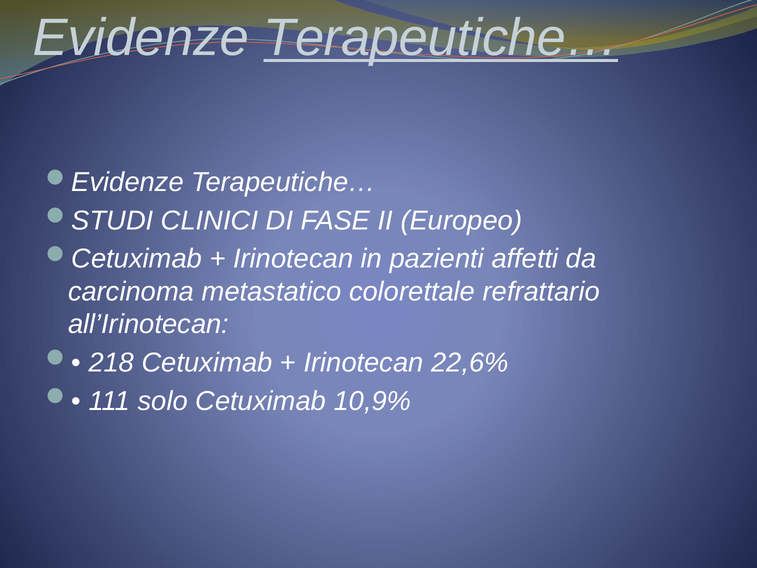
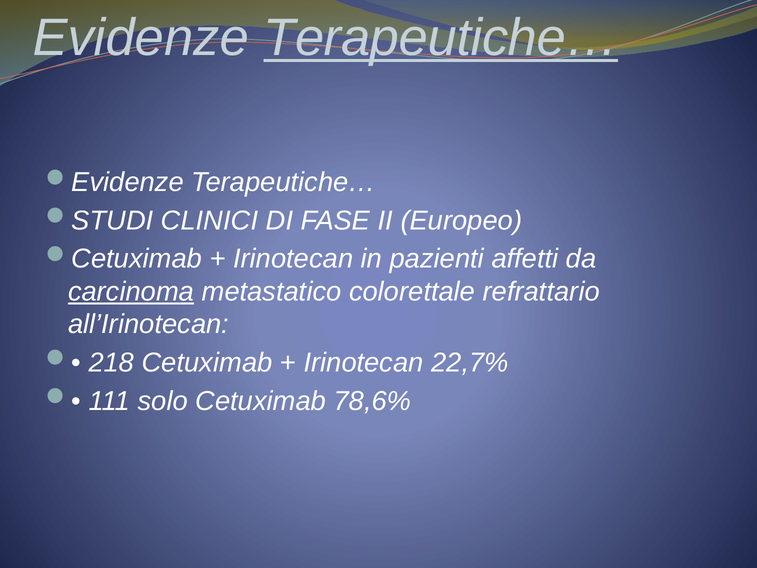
carcinoma underline: none -> present
22,6%: 22,6% -> 22,7%
10,9%: 10,9% -> 78,6%
